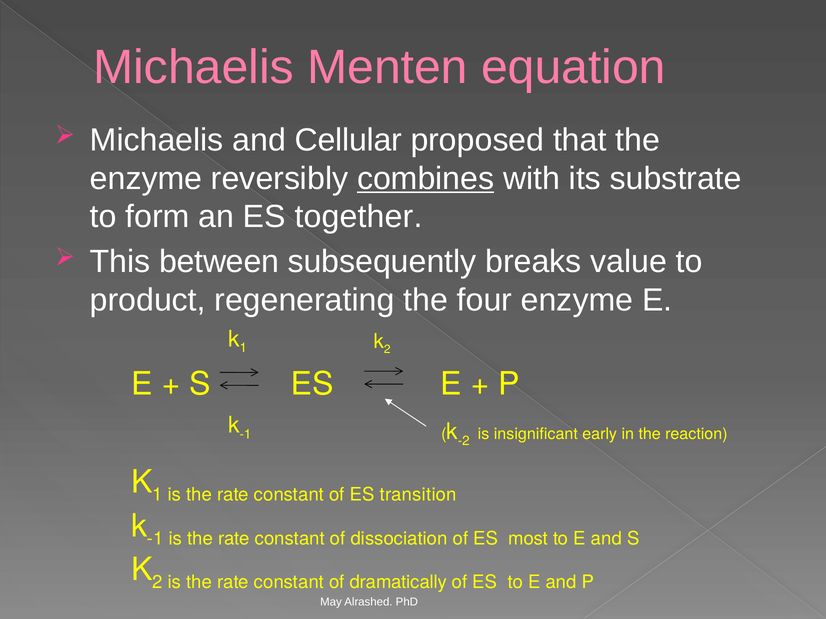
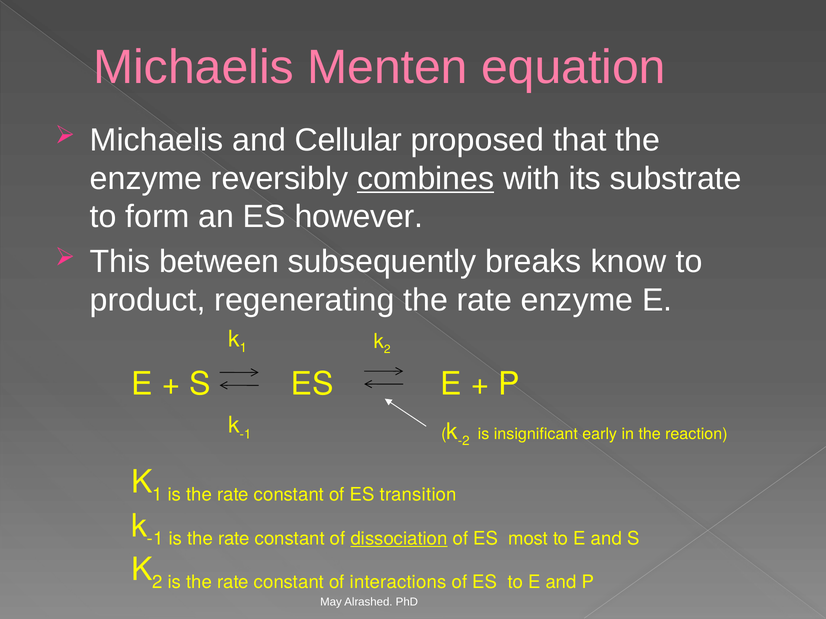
together: together -> however
value: value -> know
regenerating the four: four -> rate
dissociation underline: none -> present
dramatically: dramatically -> interactions
